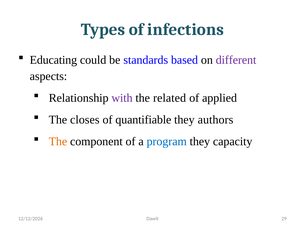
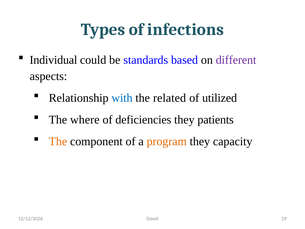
Educating: Educating -> Individual
with colour: purple -> blue
applied: applied -> utilized
closes: closes -> where
quantifiable: quantifiable -> deficiencies
authors: authors -> patients
program colour: blue -> orange
